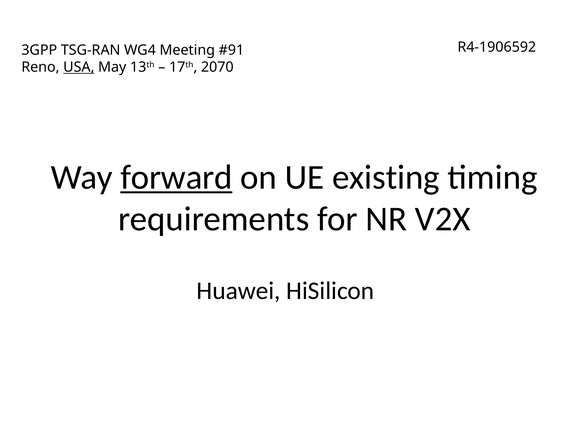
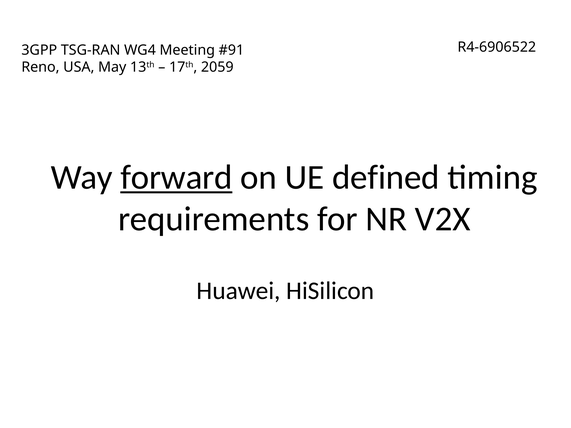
R4-1906592: R4-1906592 -> R4-6906522
USA underline: present -> none
2070: 2070 -> 2059
existing: existing -> defined
